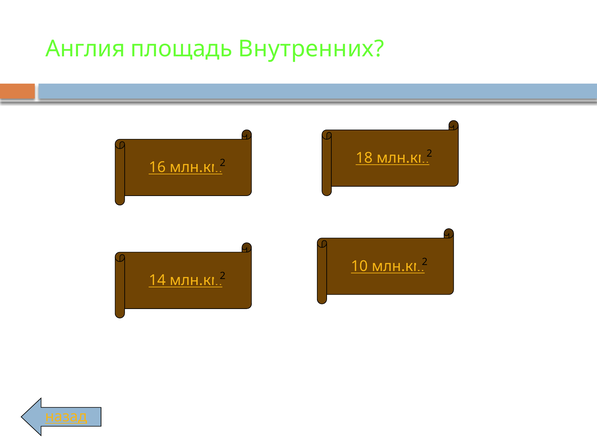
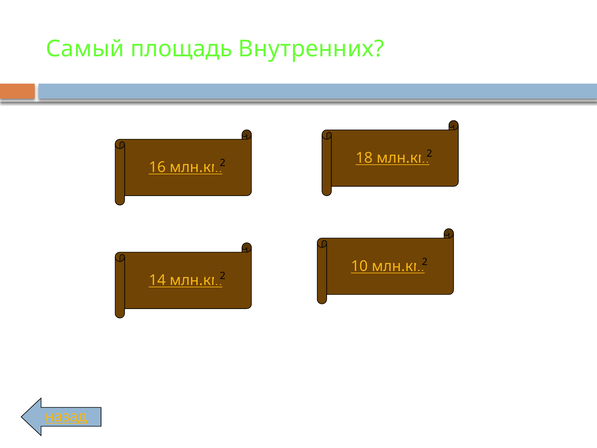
Англия: Англия -> Самый
